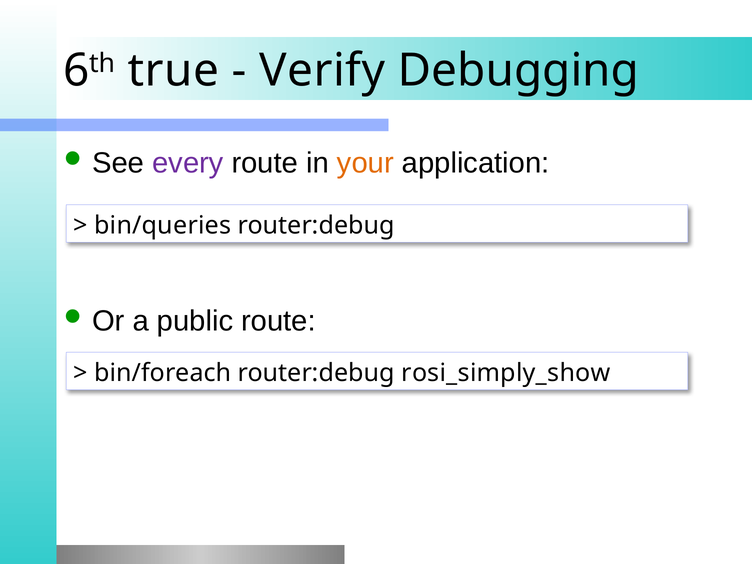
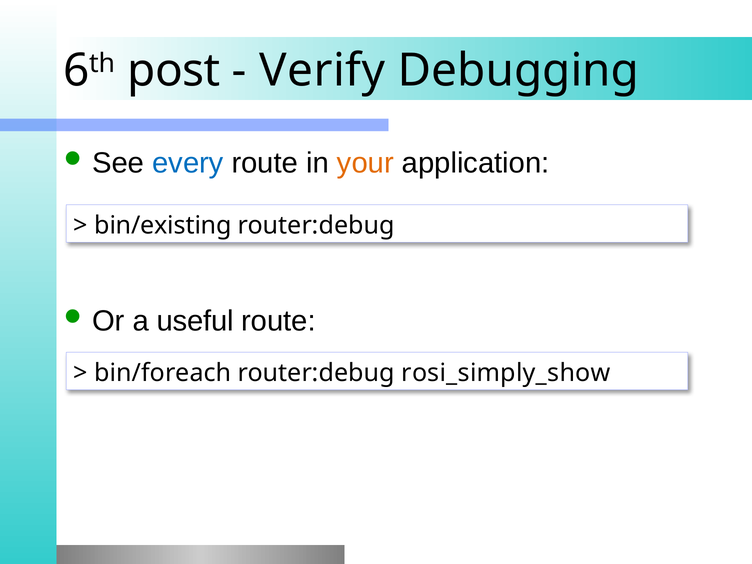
true: true -> post
every colour: purple -> blue
bin/queries: bin/queries -> bin/existing
public: public -> useful
